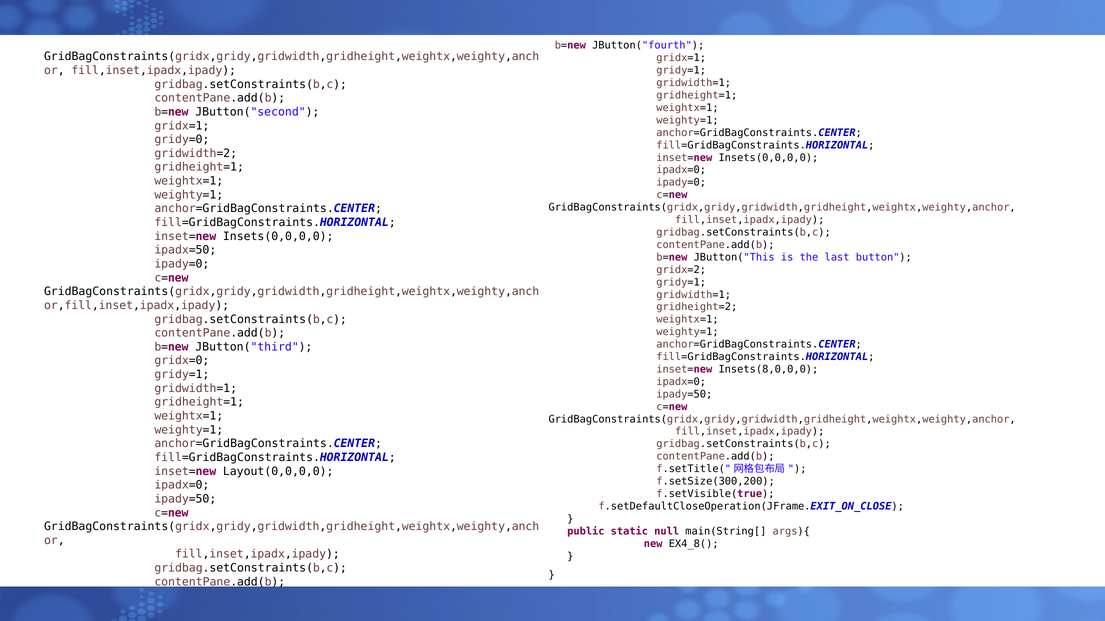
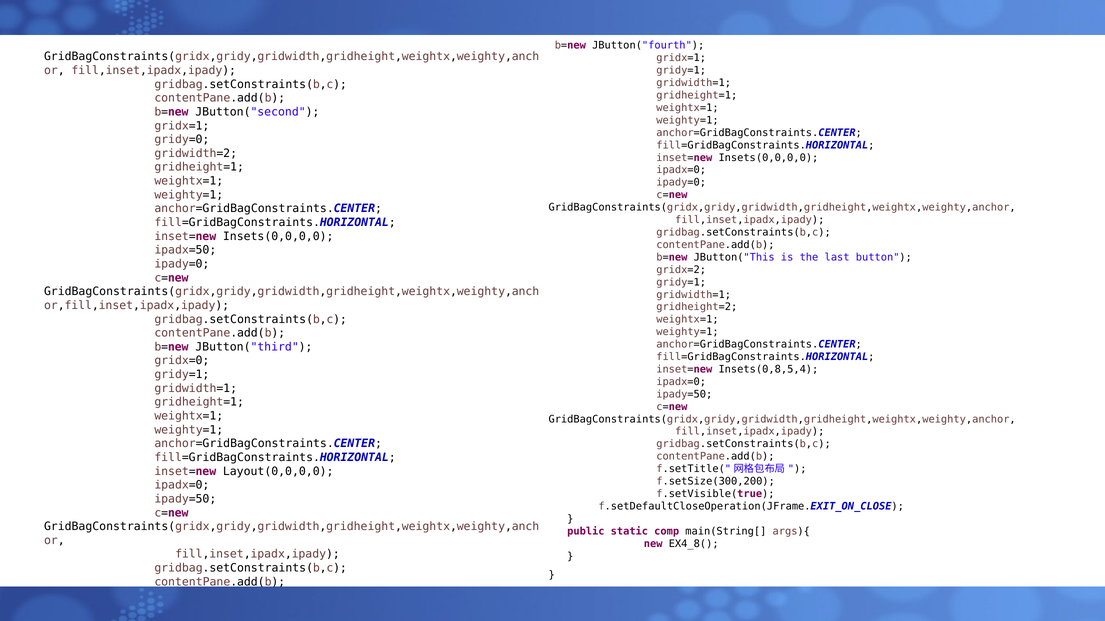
Insets(8,0,0,0: Insets(8,0,0,0 -> Insets(0,8,5,4
null: null -> comp
